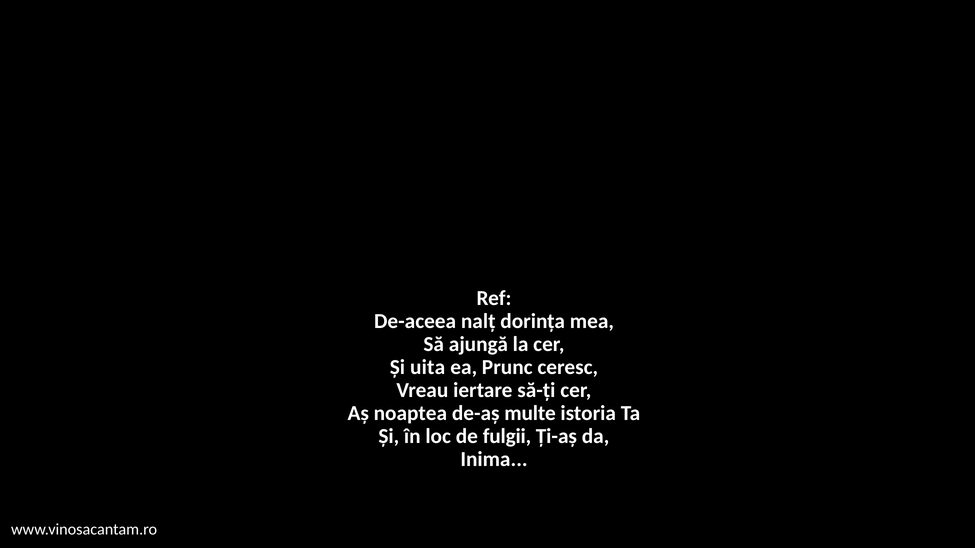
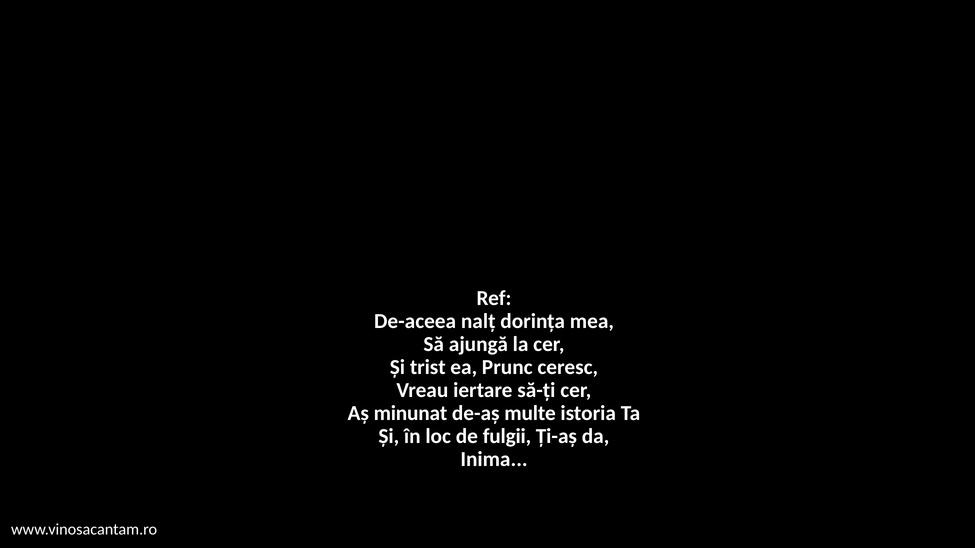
uita: uita -> trist
noaptea: noaptea -> minunat
